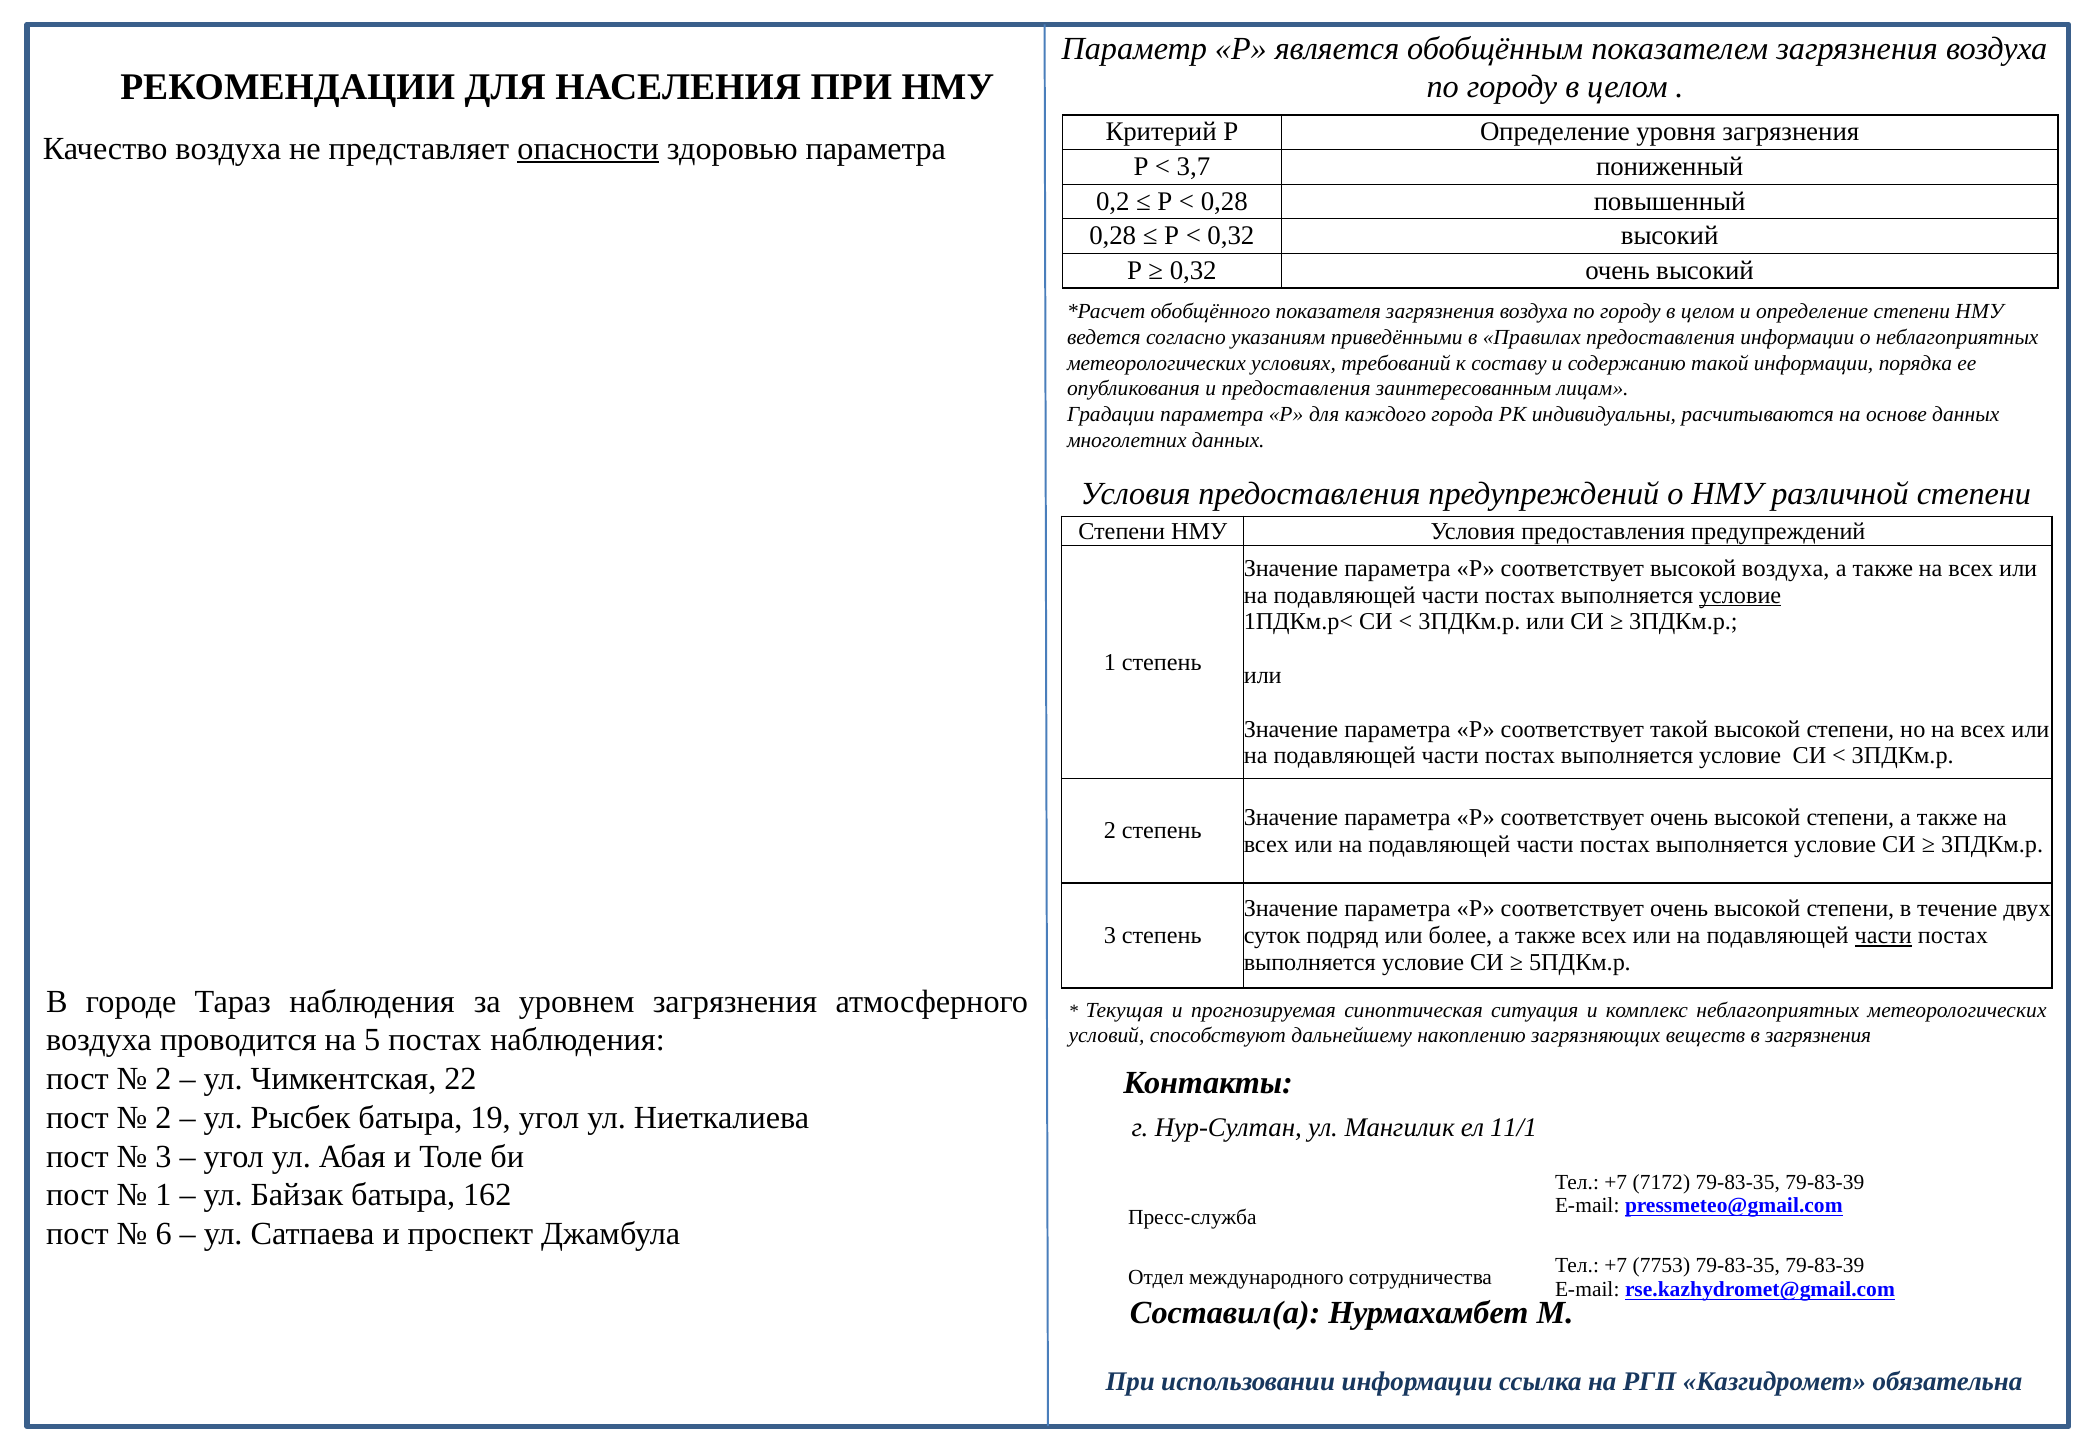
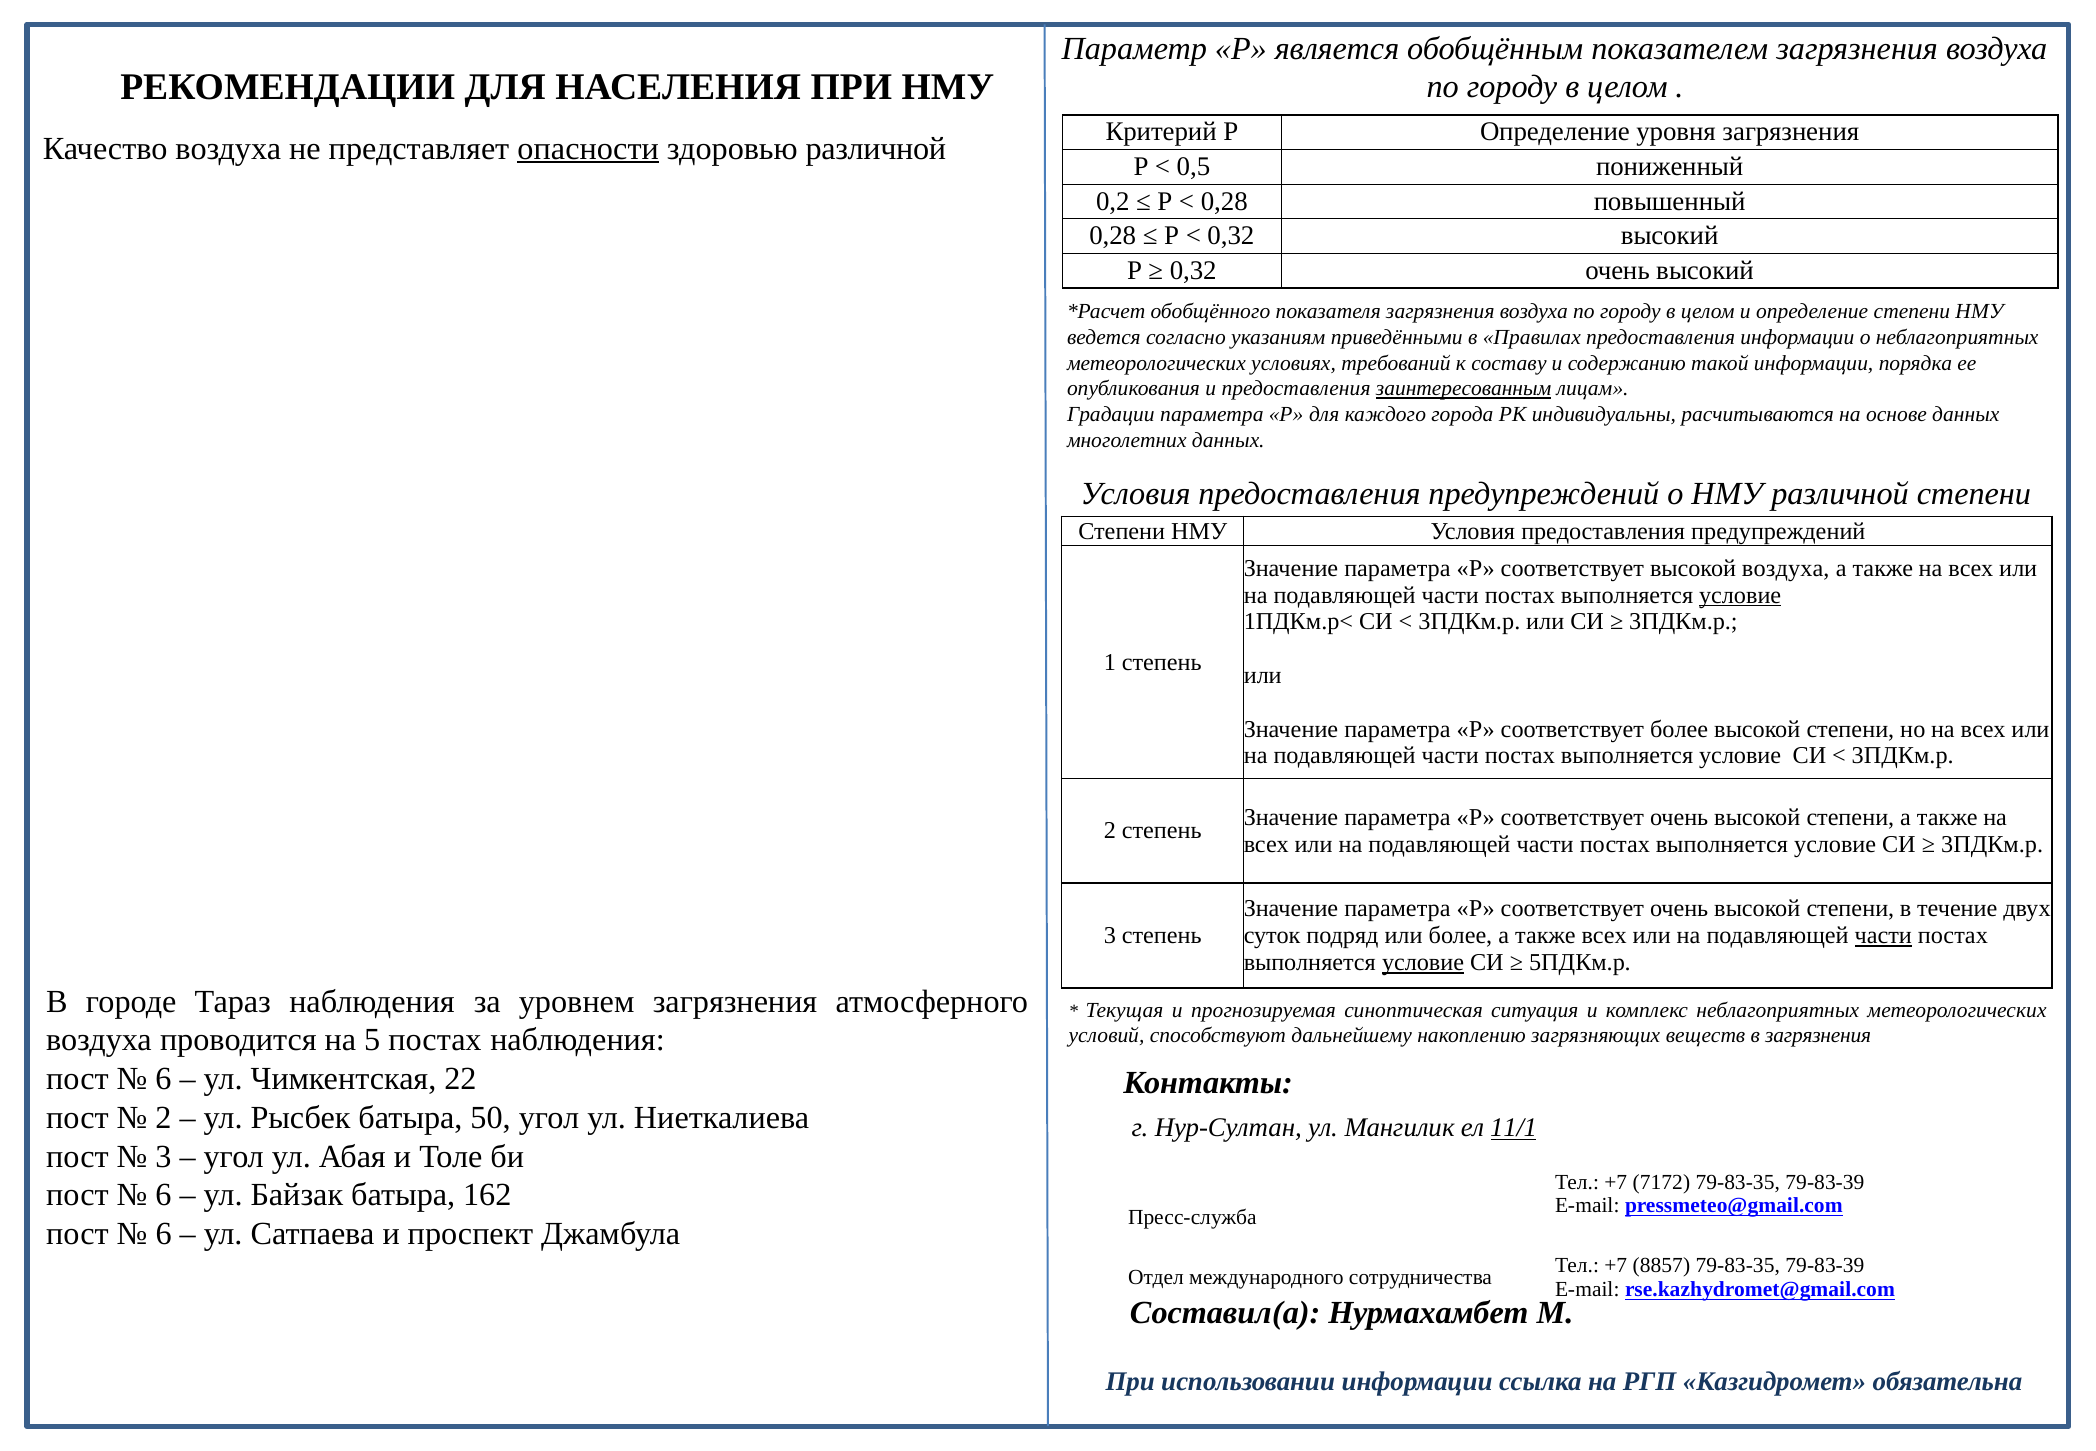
здоровью параметра: параметра -> различной
3,7: 3,7 -> 0,5
заинтересованным underline: none -> present
соответствует такой: такой -> более
условие at (1423, 963) underline: none -> present
2 at (163, 1079): 2 -> 6
19: 19 -> 50
11/1 underline: none -> present
1 at (163, 1195): 1 -> 6
7753: 7753 -> 8857
